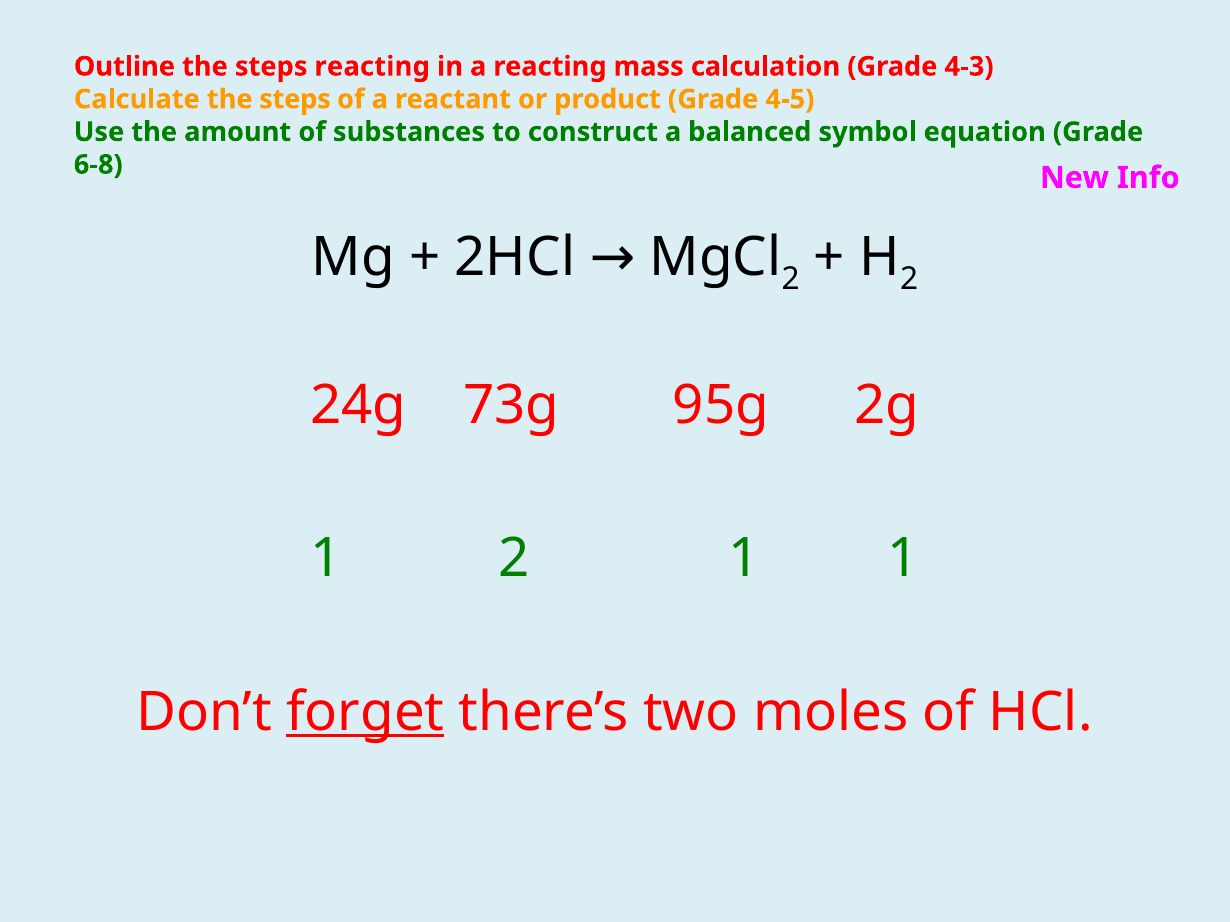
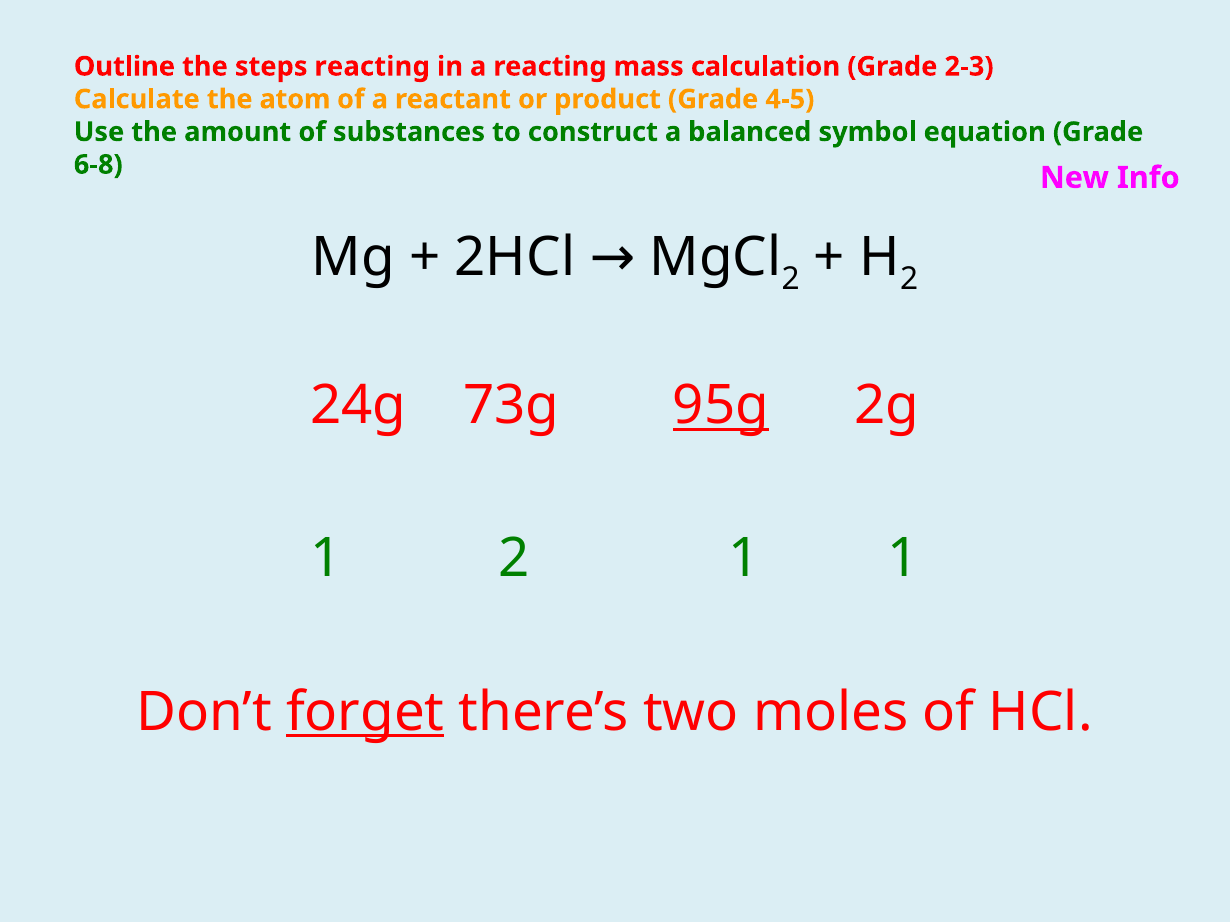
4-3: 4-3 -> 2-3
Calculate the steps: steps -> atom
95g underline: none -> present
